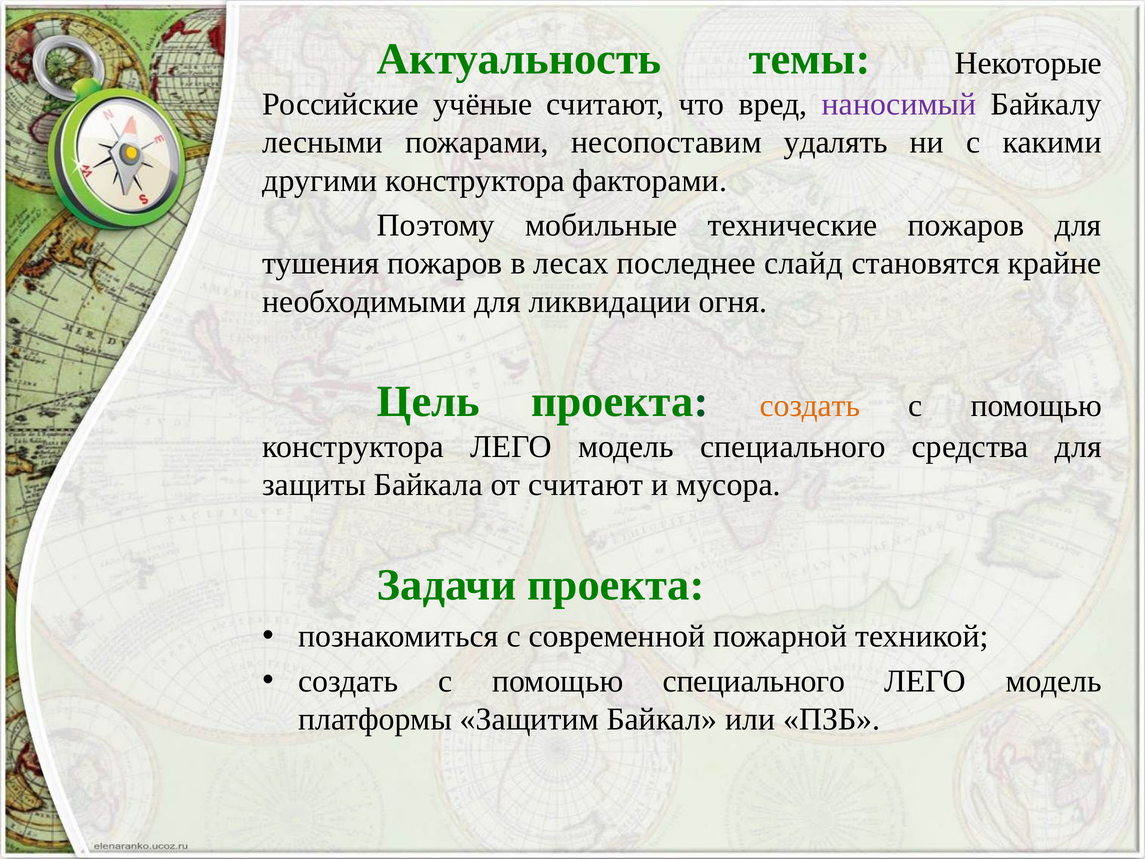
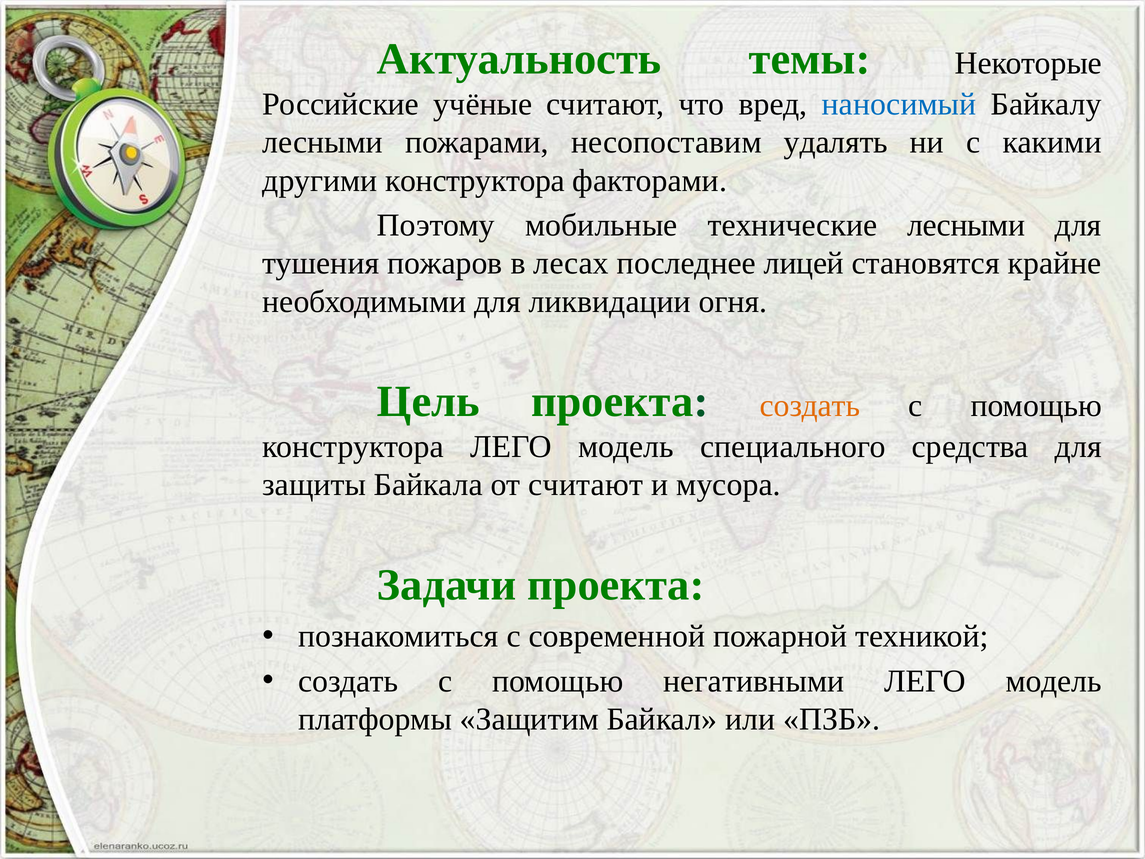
наносимый colour: purple -> blue
технические пожаров: пожаров -> лесными
слайд: слайд -> лицей
помощью специального: специального -> негативными
